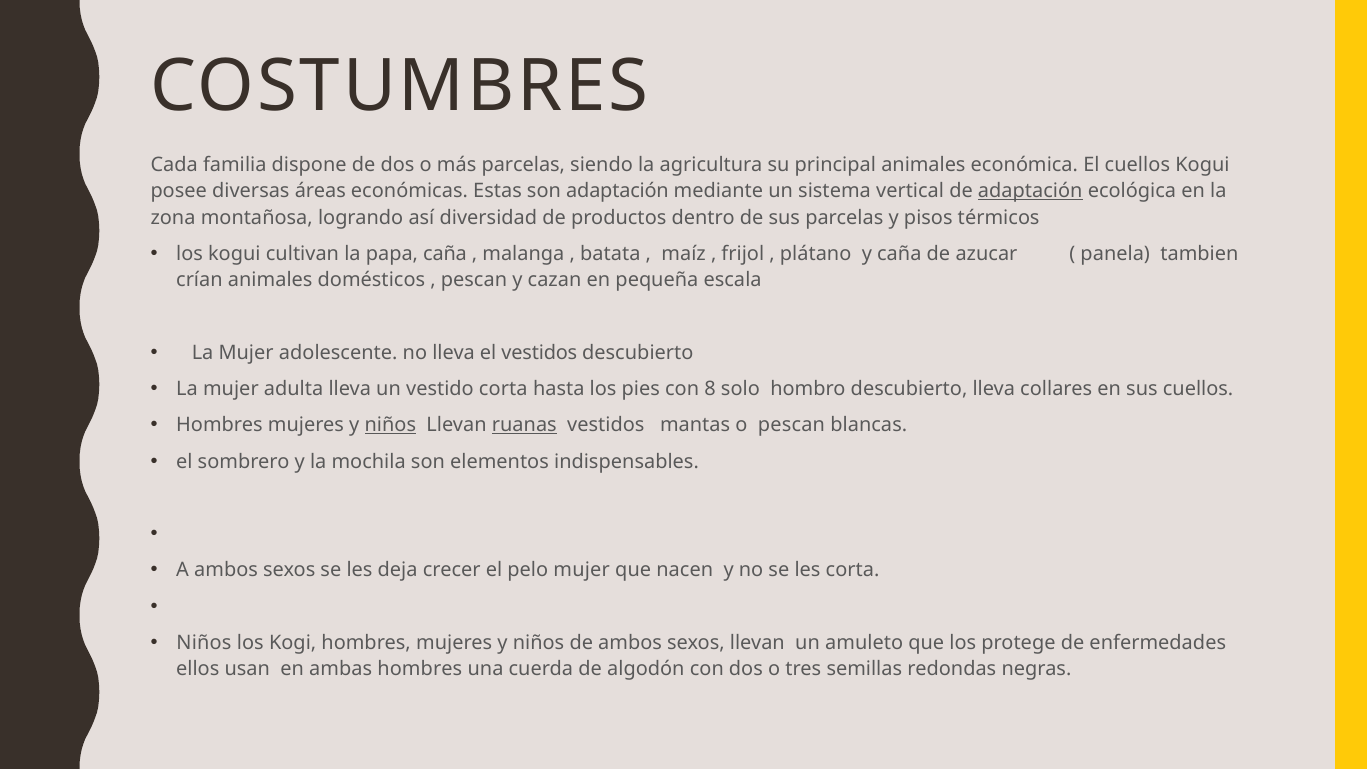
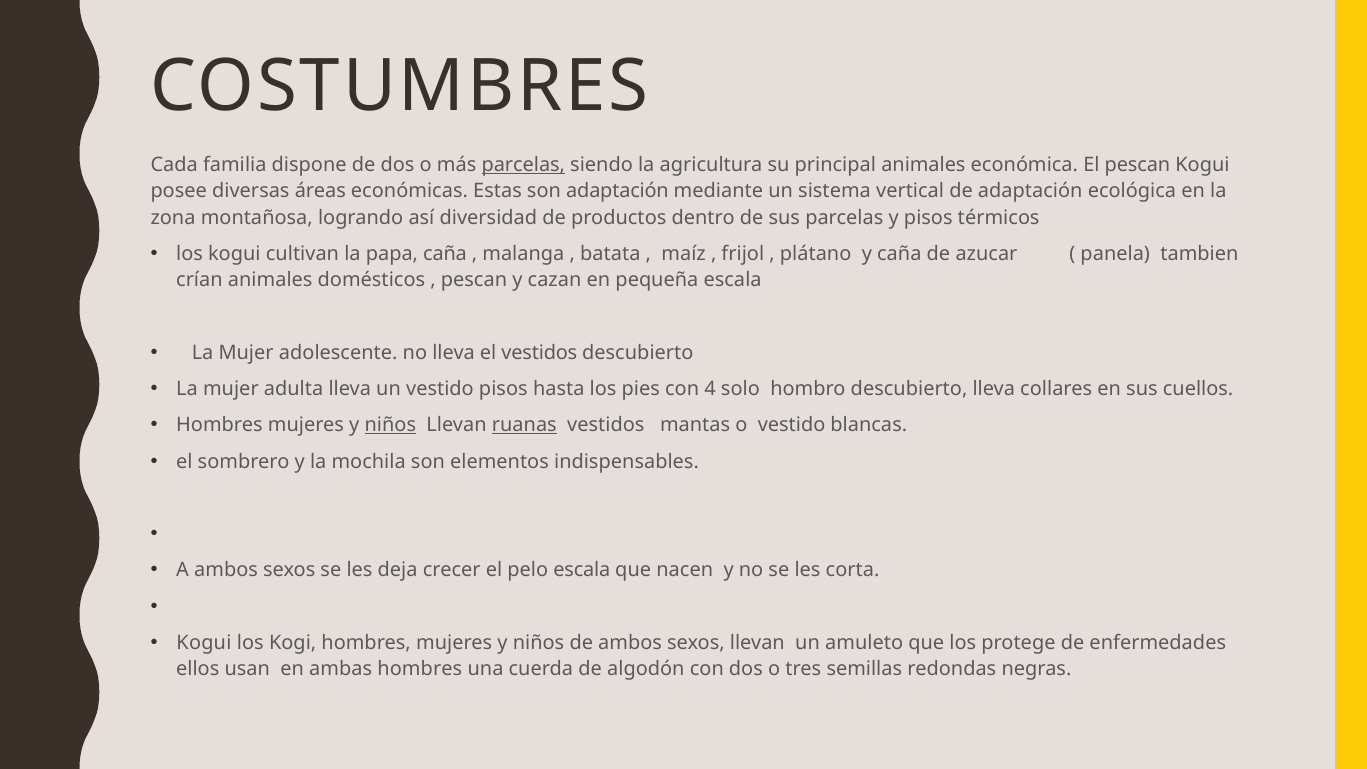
parcelas at (523, 165) underline: none -> present
El cuellos: cuellos -> pescan
adaptación at (1030, 191) underline: present -> none
vestido corta: corta -> pisos
8: 8 -> 4
o pescan: pescan -> vestido
pelo mujer: mujer -> escala
Niños at (204, 643): Niños -> Kogui
